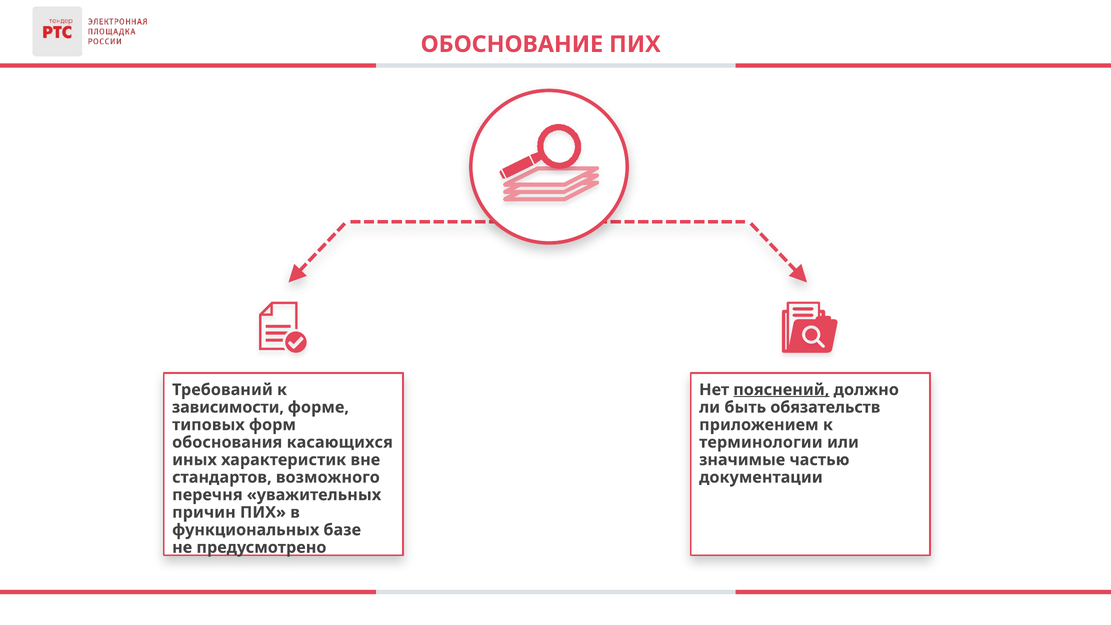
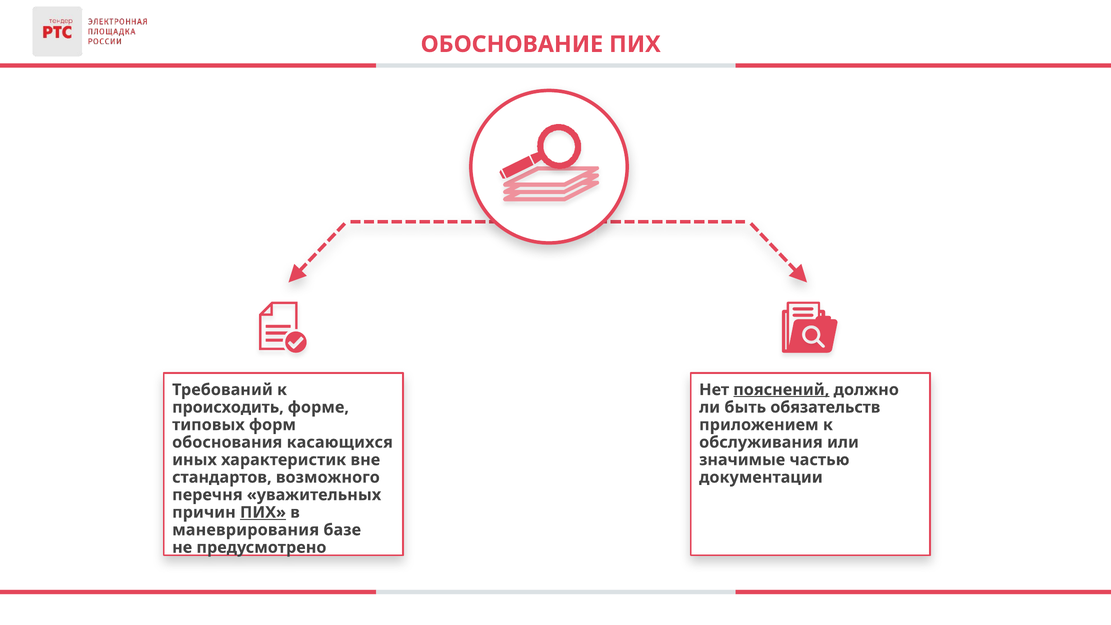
зависимости: зависимости -> происходить
терминологии: терминологии -> обслуживания
ПИХ at (263, 512) underline: none -> present
функциональных: функциональных -> маневрирования
